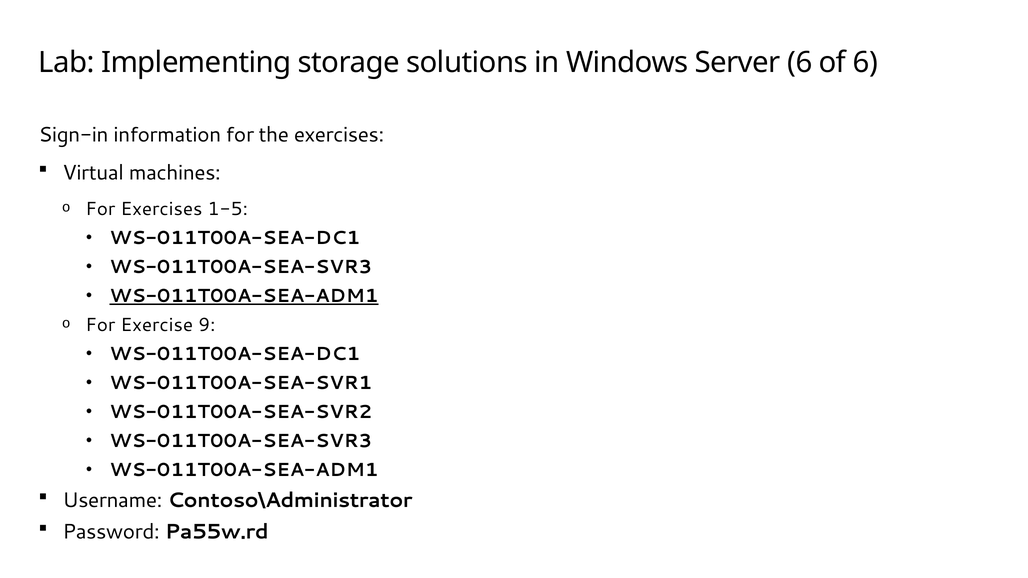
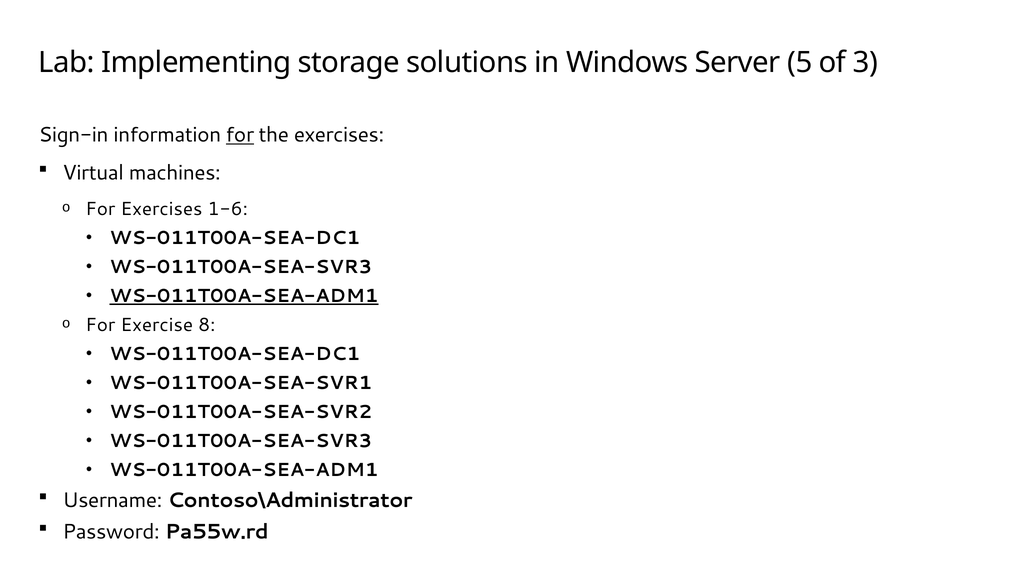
Server 6: 6 -> 5
of 6: 6 -> 3
for at (240, 135) underline: none -> present
1-5: 1-5 -> 1-6
9: 9 -> 8
